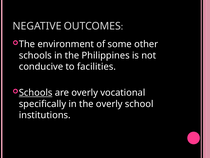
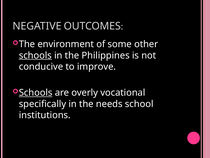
schools at (35, 55) underline: none -> present
facilities: facilities -> improve
the overly: overly -> needs
